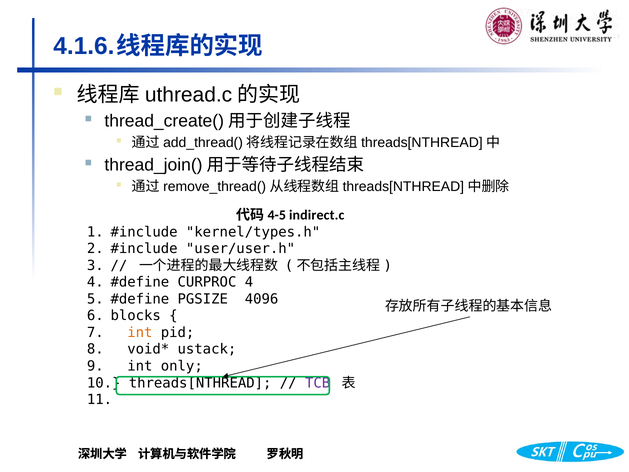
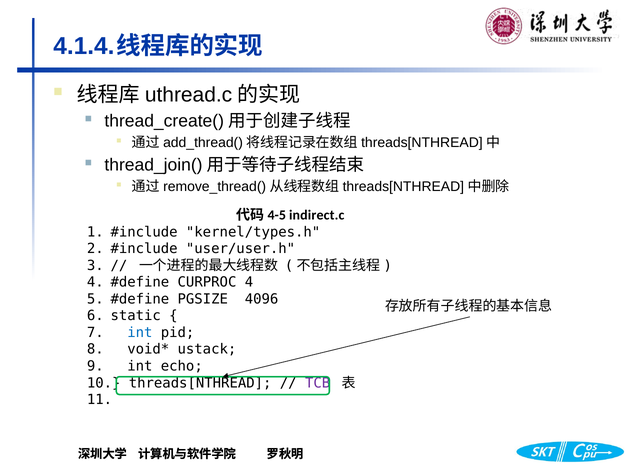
4.1.6: 4.1.6 -> 4.1.4
blocks: blocks -> static
int at (140, 332) colour: orange -> blue
only: only -> echo
